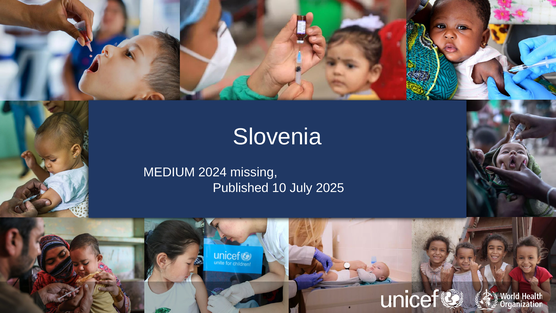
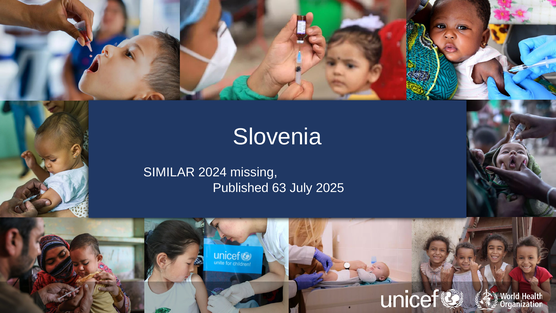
MEDIUM: MEDIUM -> SIMILAR
10: 10 -> 63
